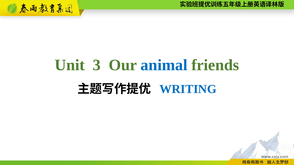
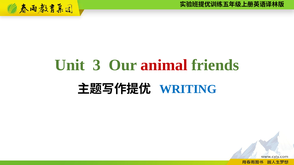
animal colour: blue -> red
